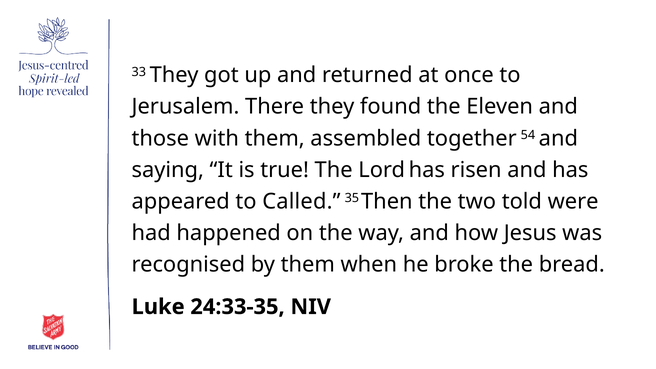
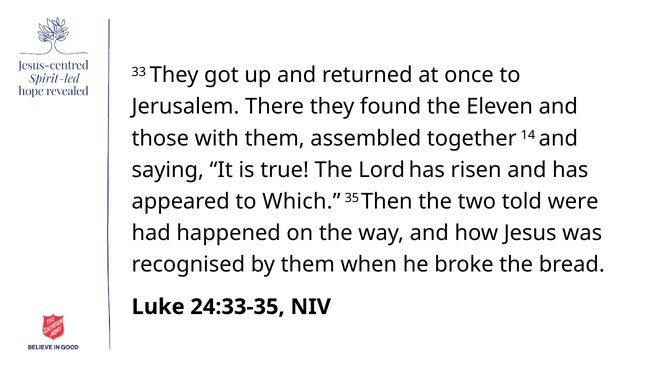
54: 54 -> 14
Called: Called -> Which
